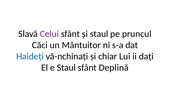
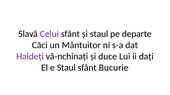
pruncul: pruncul -> departe
Haideți colour: blue -> purple
chiar: chiar -> duce
Deplină: Deplină -> Bucurie
